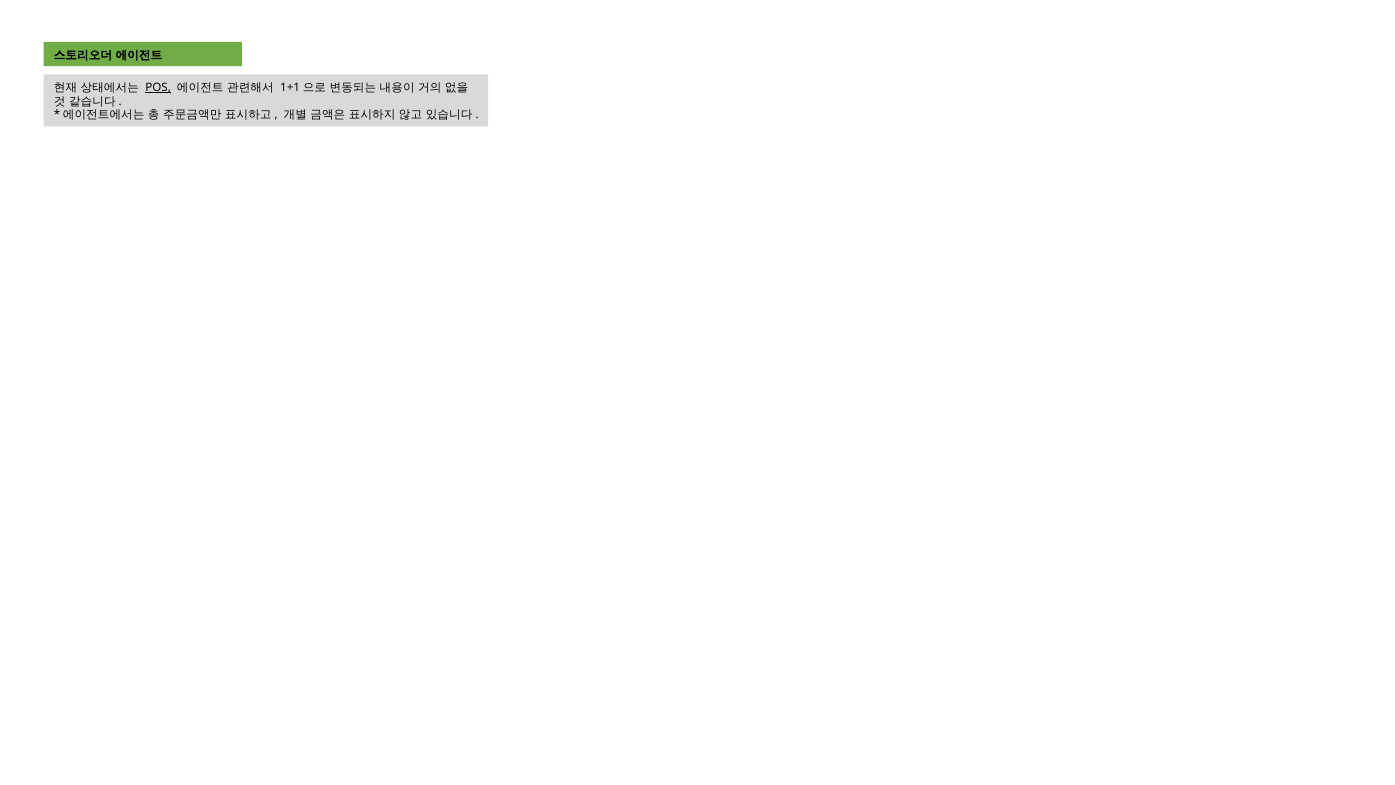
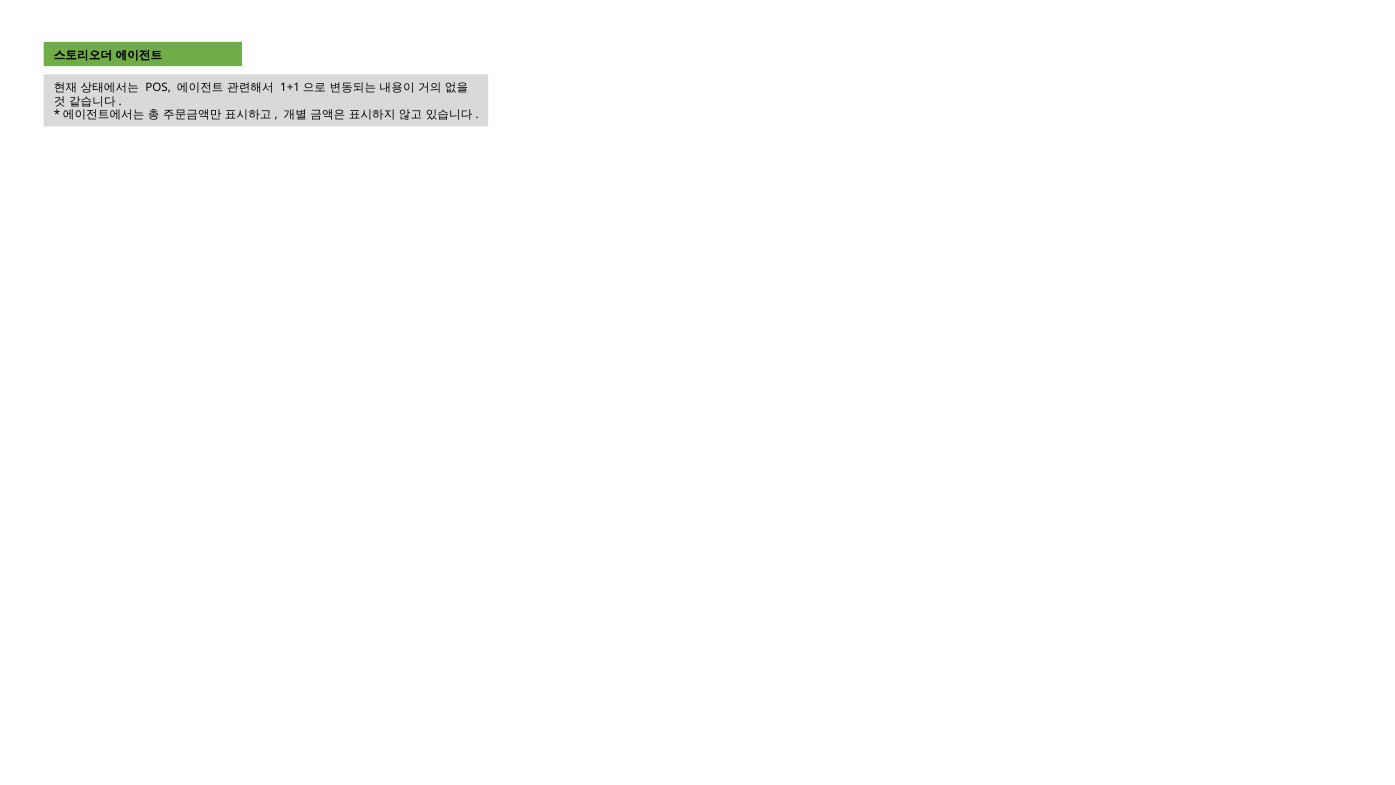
POS underline: present -> none
